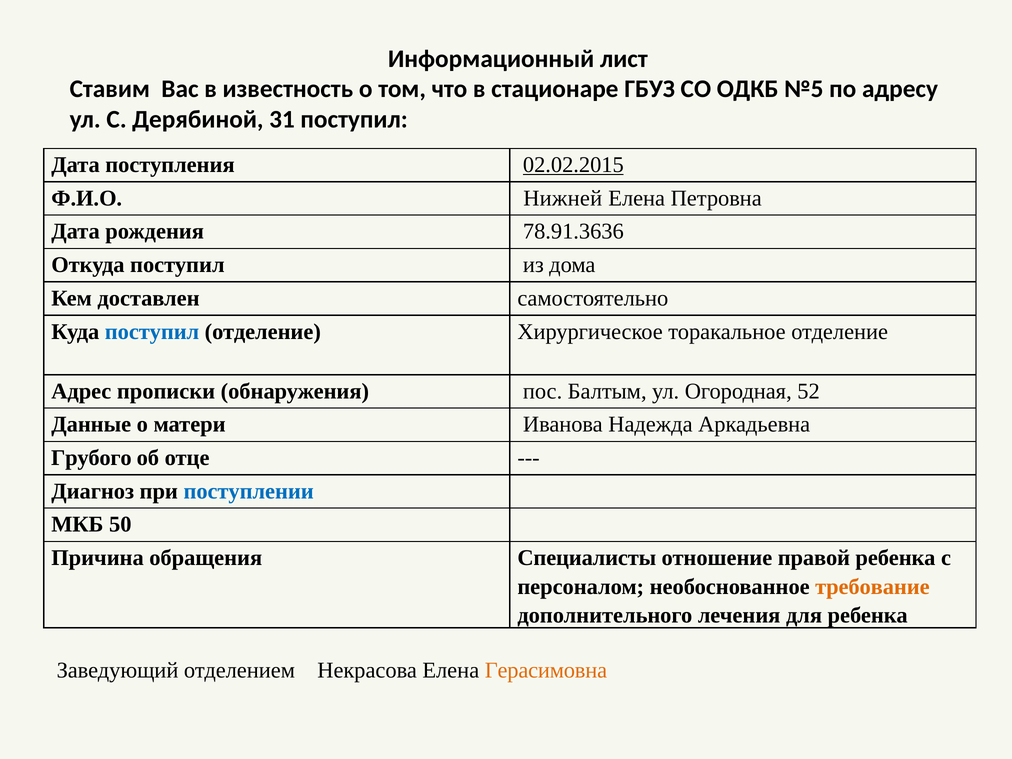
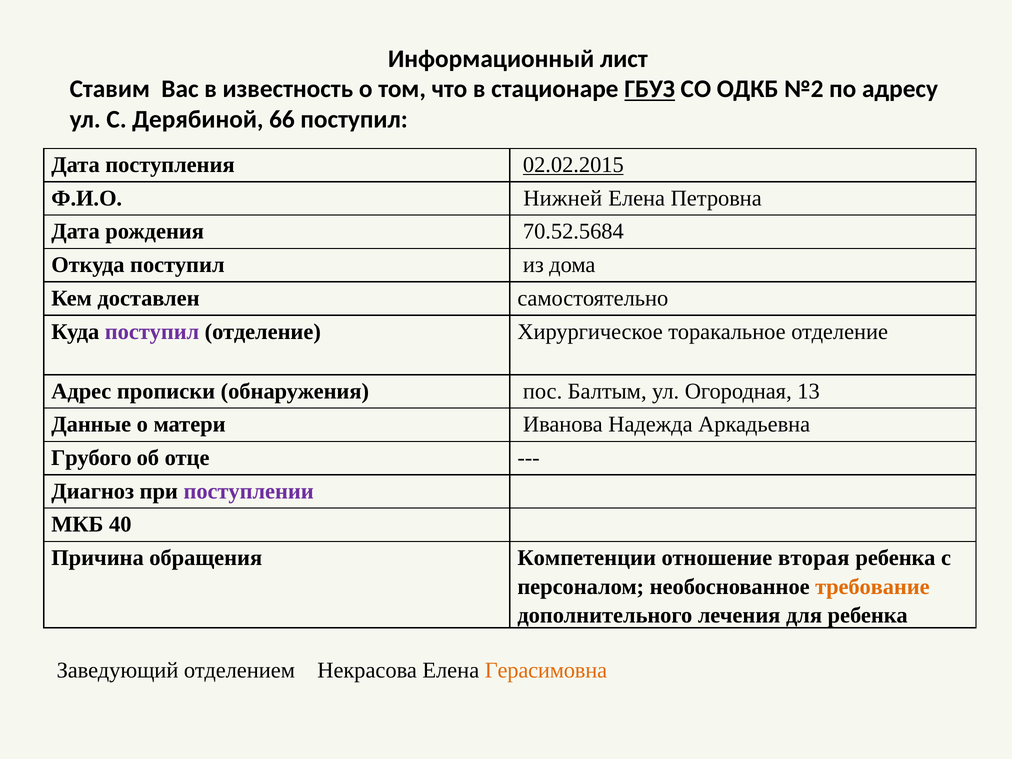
ГБУЗ underline: none -> present
№5: №5 -> №2
31: 31 -> 66
78.91.3636: 78.91.3636 -> 70.52.5684
поступил at (152, 332) colour: blue -> purple
52: 52 -> 13
поступлении colour: blue -> purple
50: 50 -> 40
Специалисты: Специалисты -> Компетенции
правой: правой -> вторая
